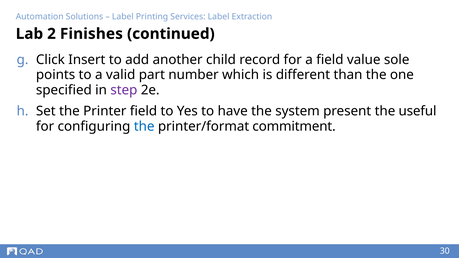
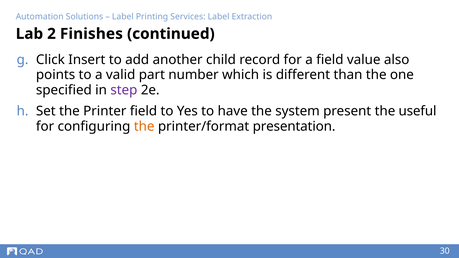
sole: sole -> also
the at (144, 126) colour: blue -> orange
commitment: commitment -> presentation
